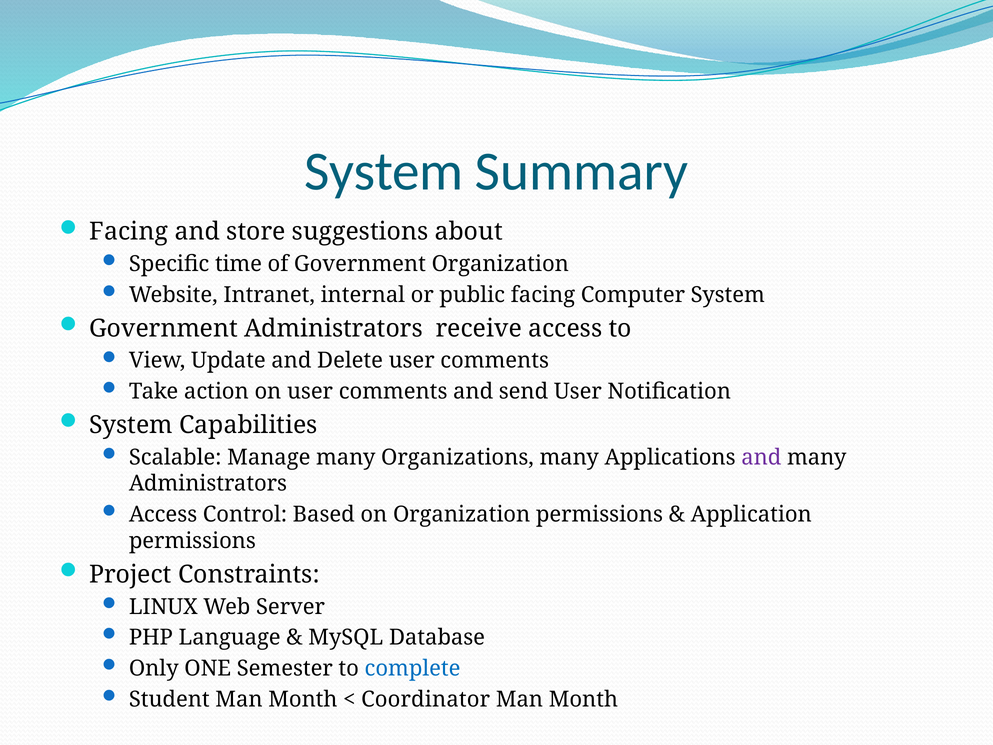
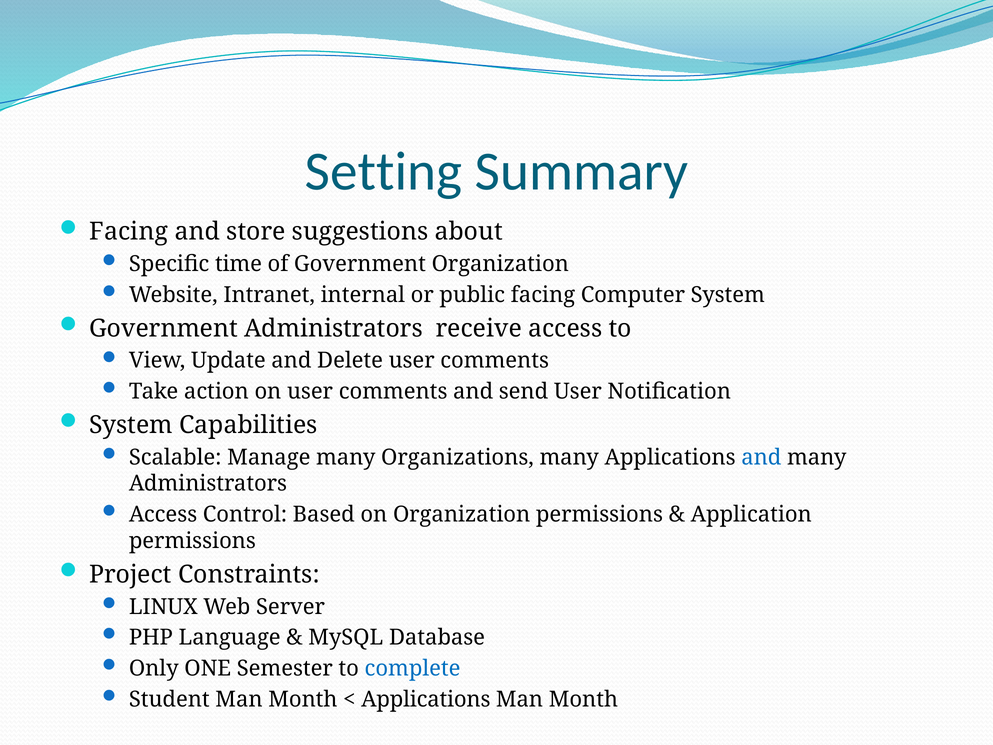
System at (384, 171): System -> Setting
and at (761, 457) colour: purple -> blue
Coordinator at (426, 699): Coordinator -> Applications
